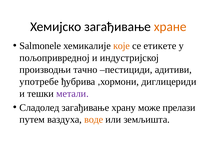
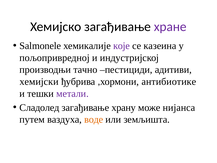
хране colour: orange -> purple
које colour: orange -> purple
етикете: етикете -> казеина
употребе: употребе -> хемијски
диглицериди: диглицериди -> антибиотике
прелази: прелази -> нијанса
